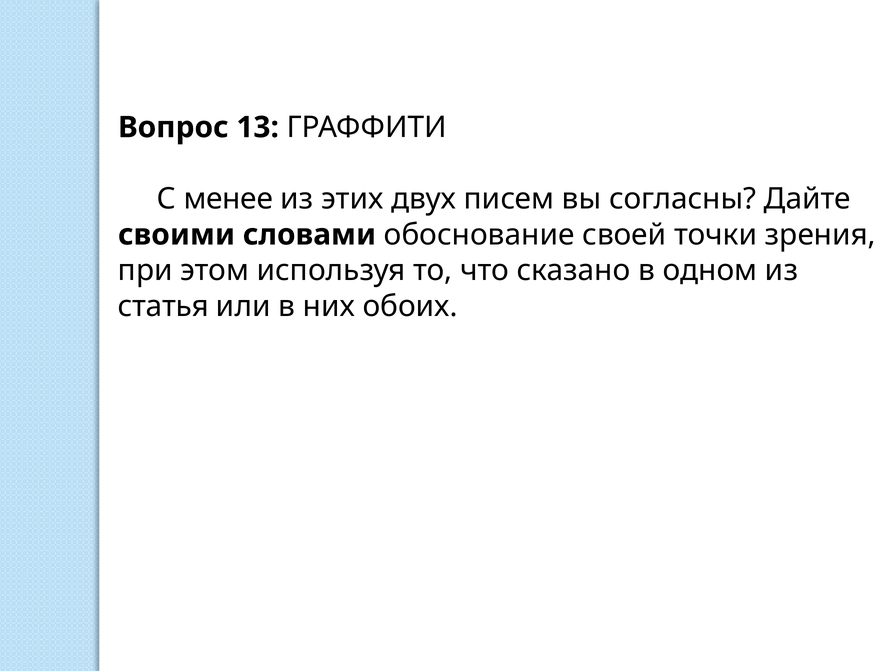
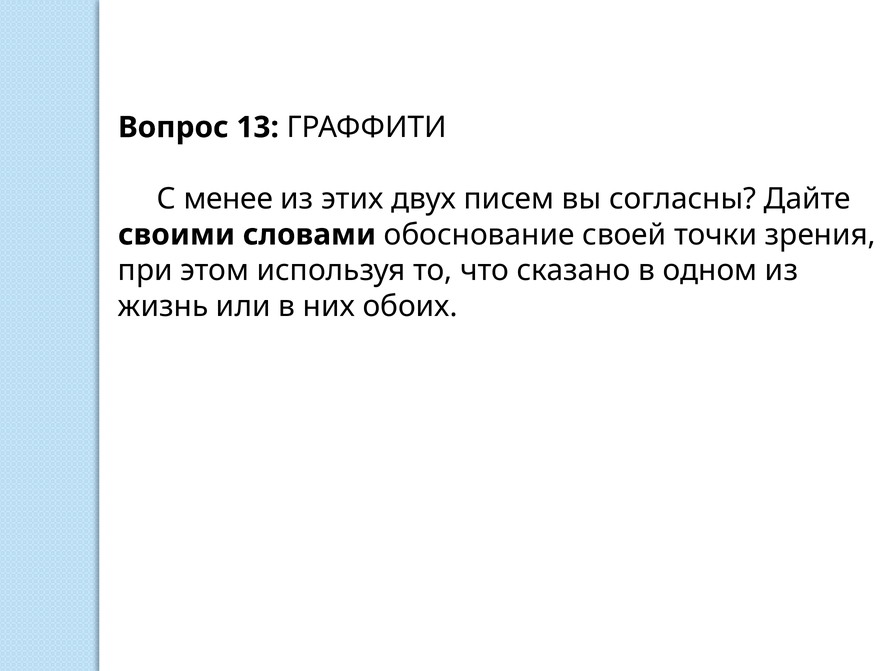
статья: статья -> жизнь
